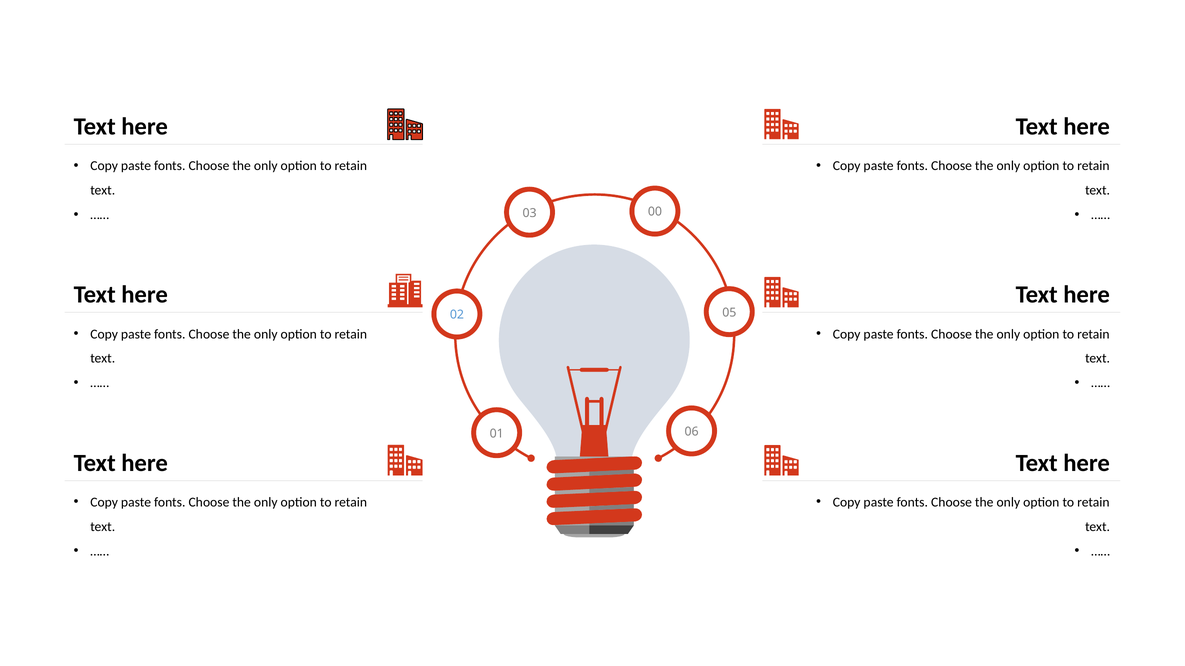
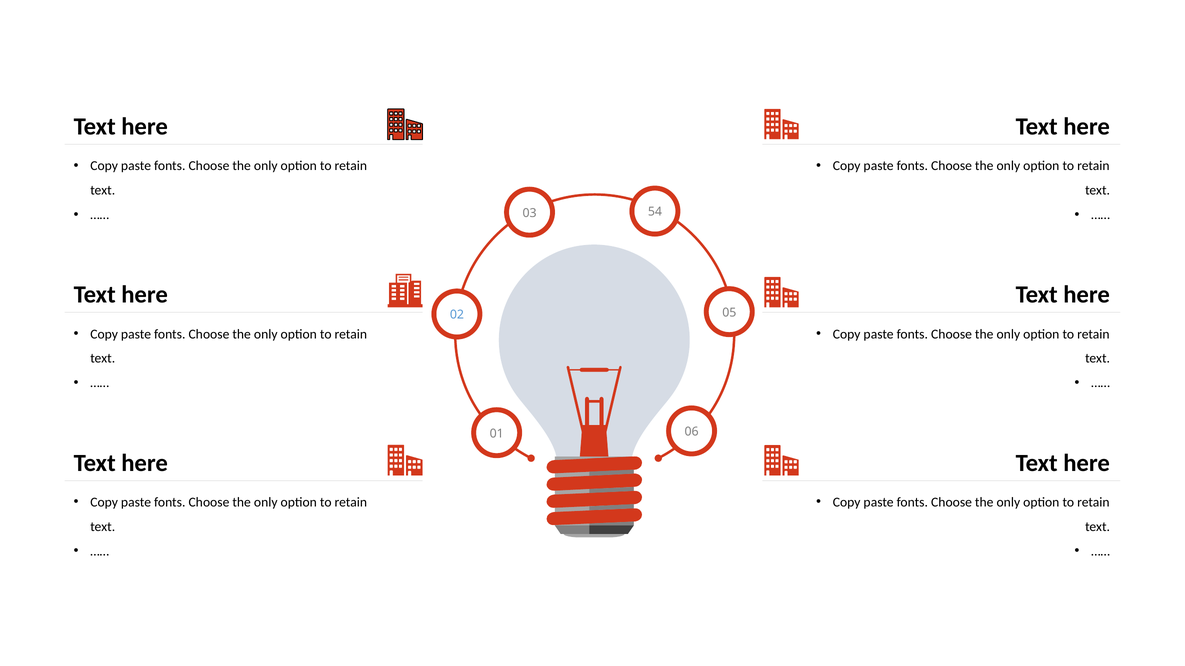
00: 00 -> 54
